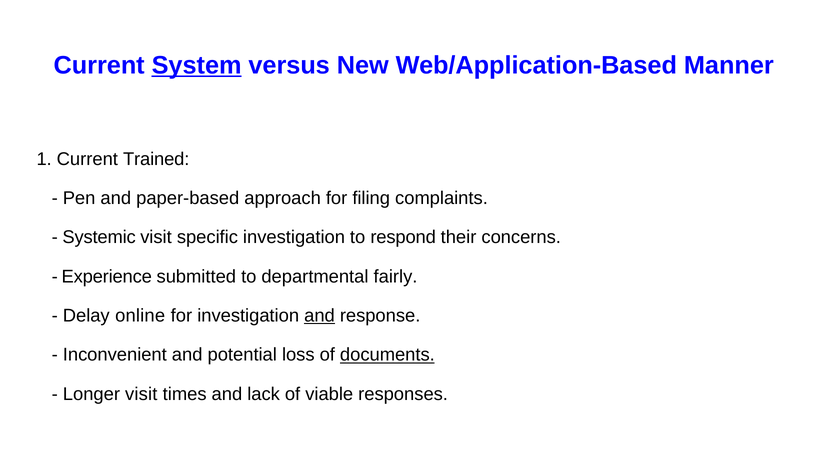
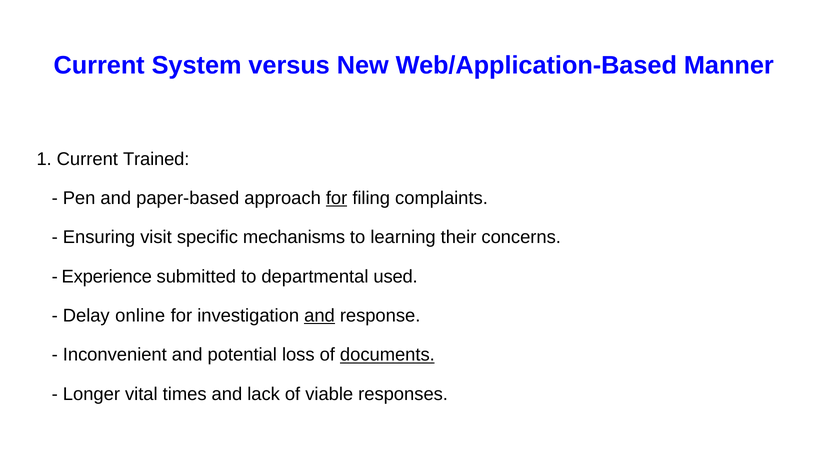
System underline: present -> none
for at (337, 198) underline: none -> present
Systemic: Systemic -> Ensuring
specific investigation: investigation -> mechanisms
respond: respond -> learning
fairly: fairly -> used
Longer visit: visit -> vital
